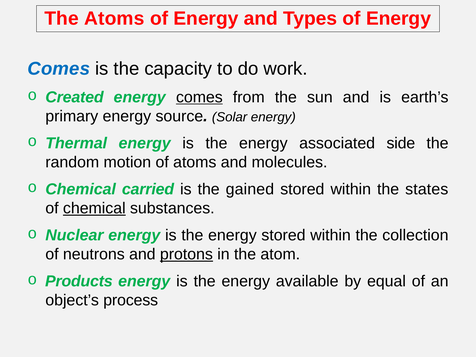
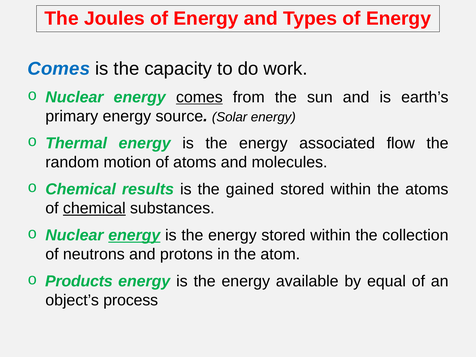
The Atoms: Atoms -> Joules
Created at (75, 97): Created -> Nuclear
side: side -> flow
carried: carried -> results
the states: states -> atoms
energy at (134, 235) underline: none -> present
protons underline: present -> none
